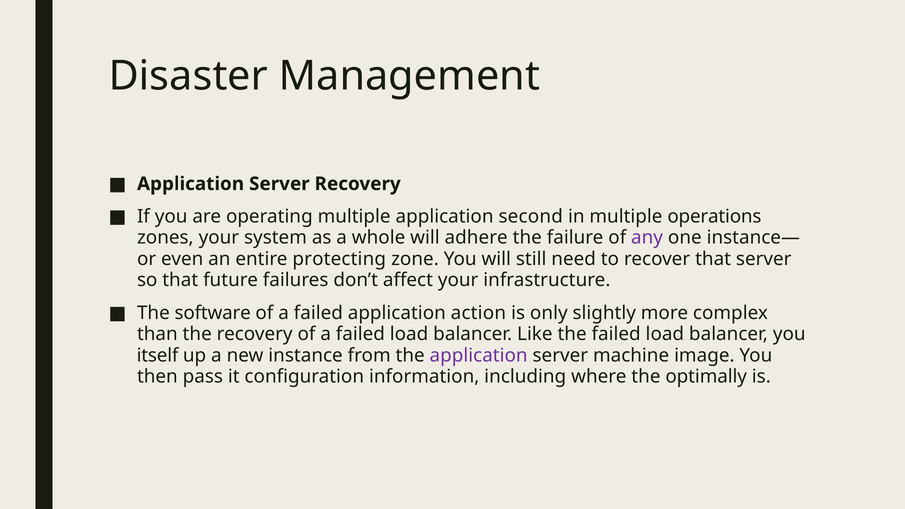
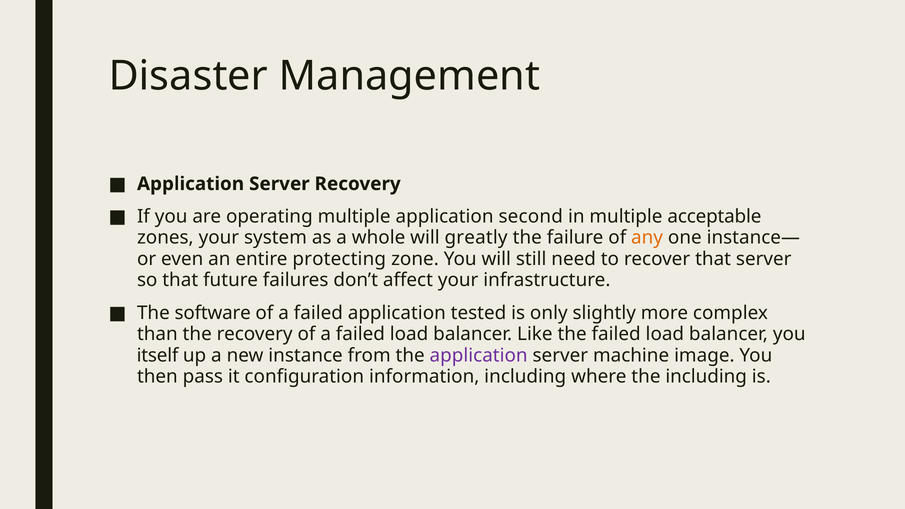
operations: operations -> acceptable
adhere: adhere -> greatly
any colour: purple -> orange
action: action -> tested
the optimally: optimally -> including
